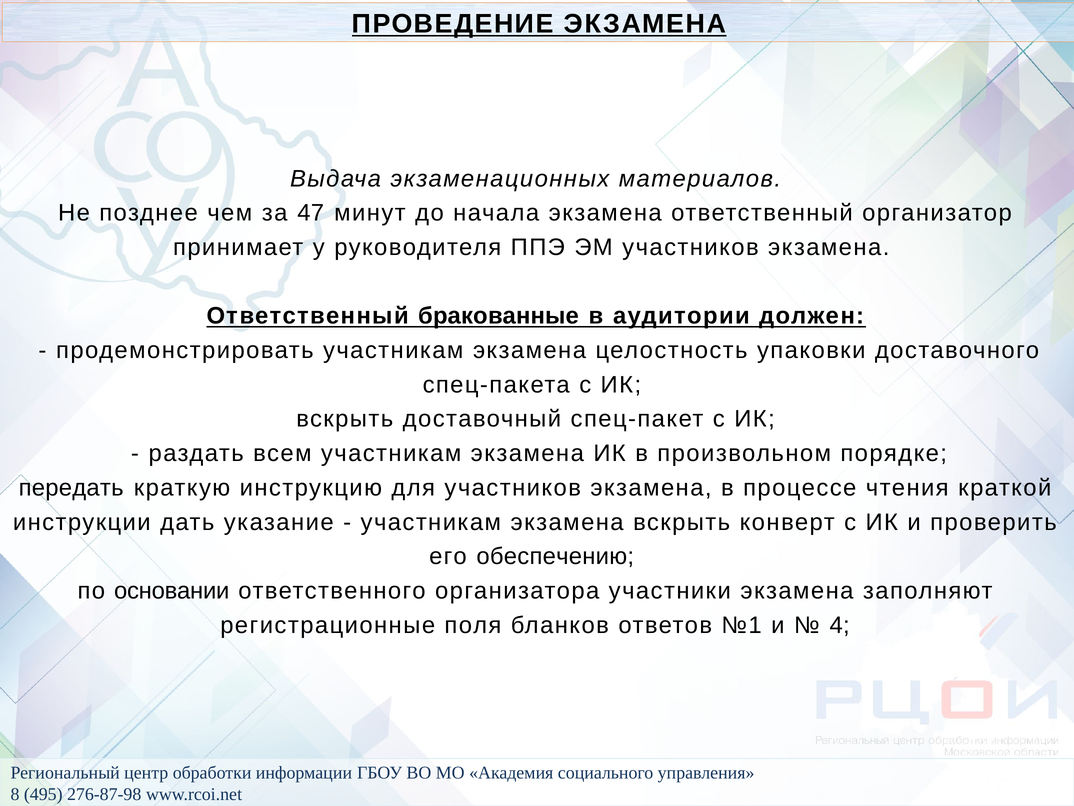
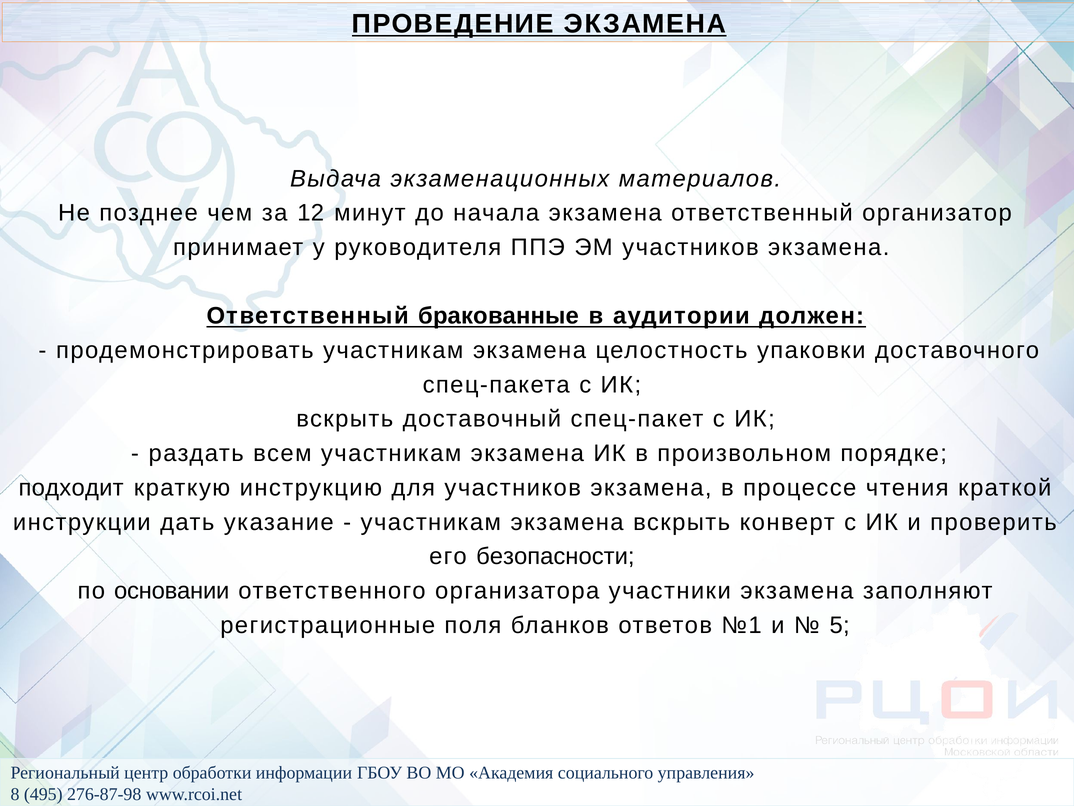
47: 47 -> 12
передать: передать -> подходит
обеспечению: обеспечению -> безопасности
4: 4 -> 5
